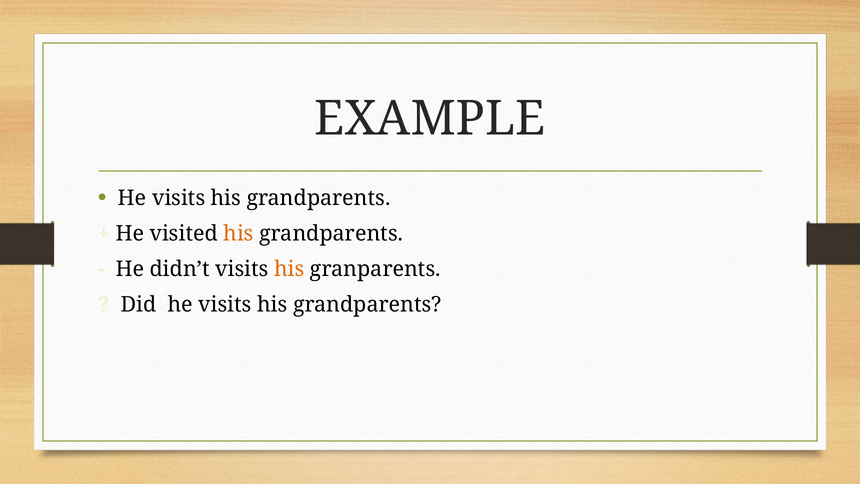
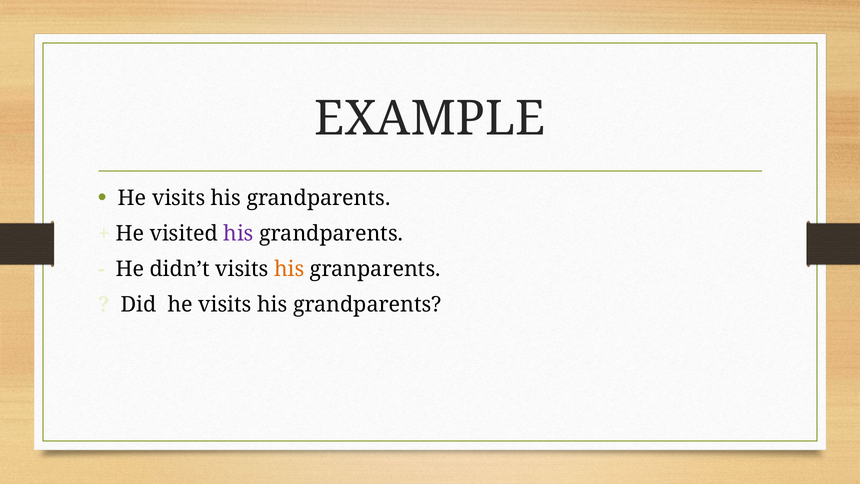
his at (238, 233) colour: orange -> purple
